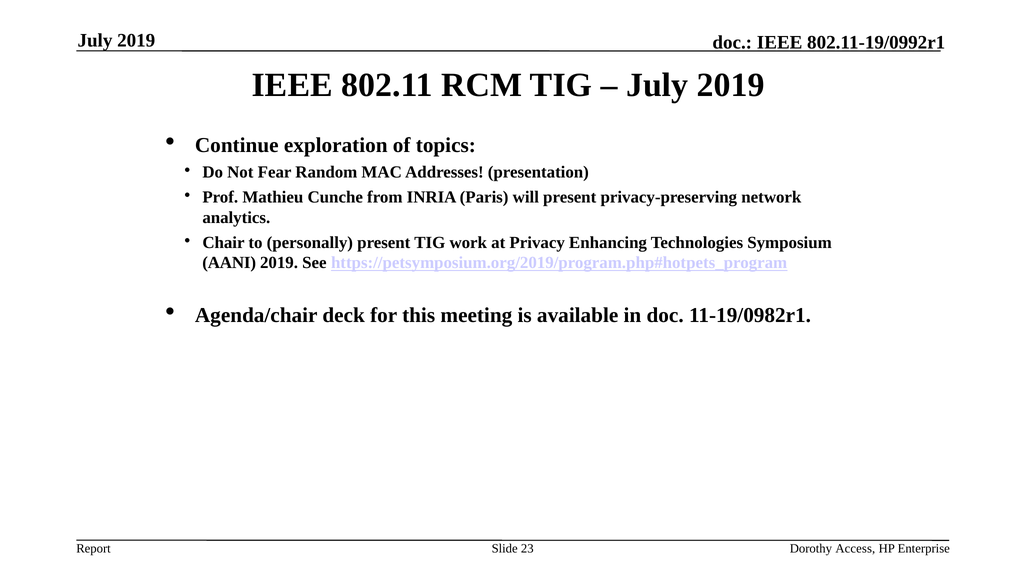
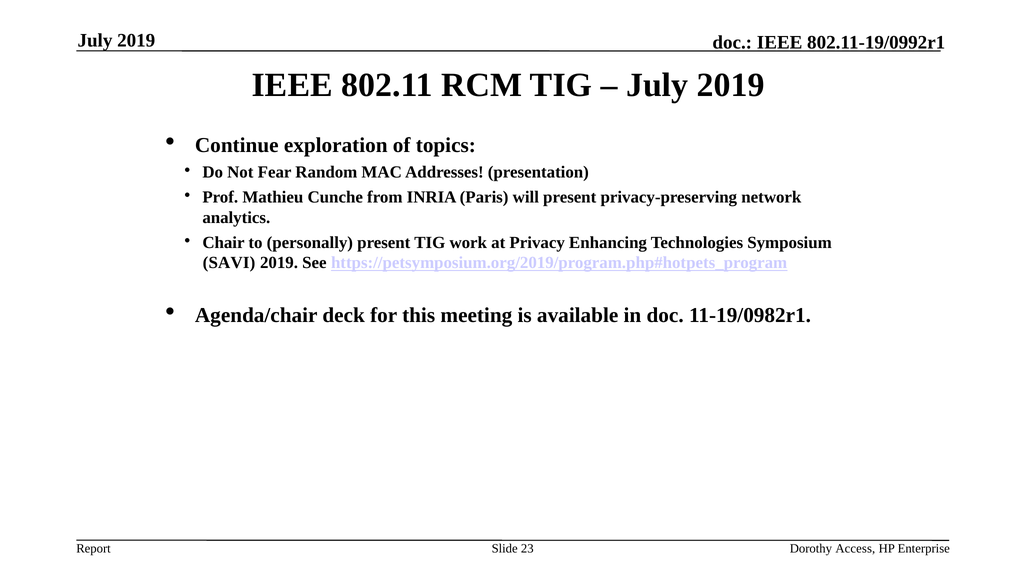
AANI: AANI -> SAVI
